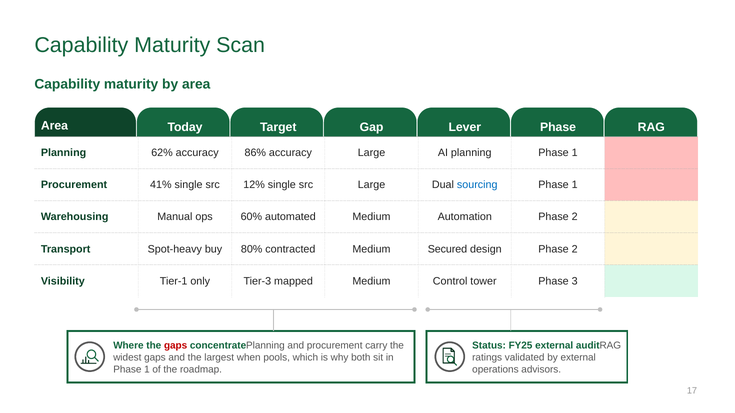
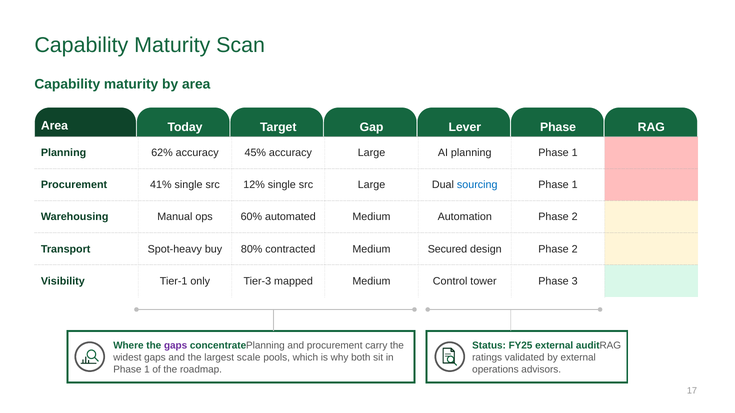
86%: 86% -> 45%
gaps at (176, 346) colour: red -> purple
when: when -> scale
